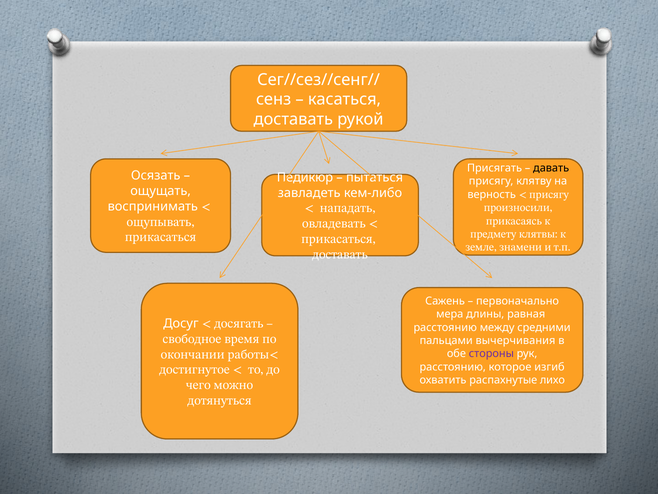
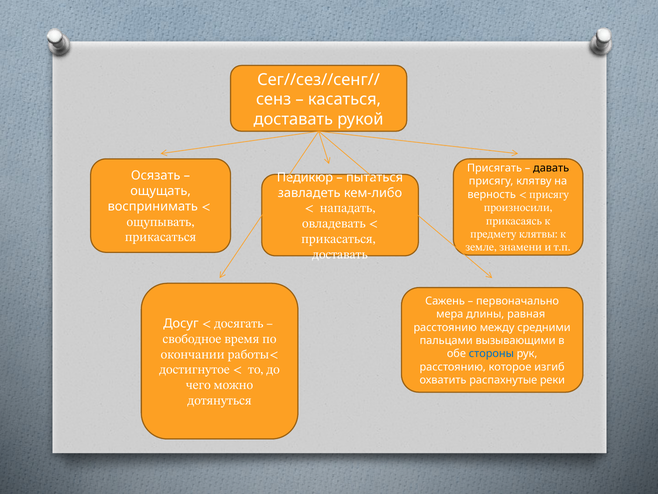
вычерчивания: вычерчивания -> вызывающими
стороны colour: purple -> blue
лихо: лихо -> реки
